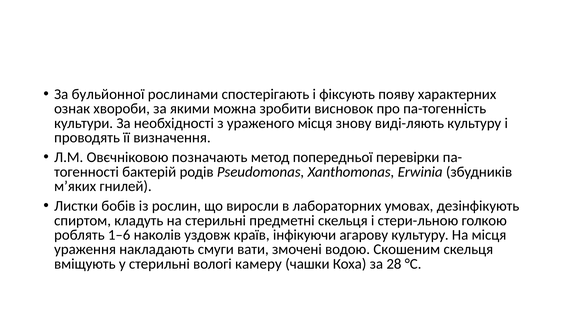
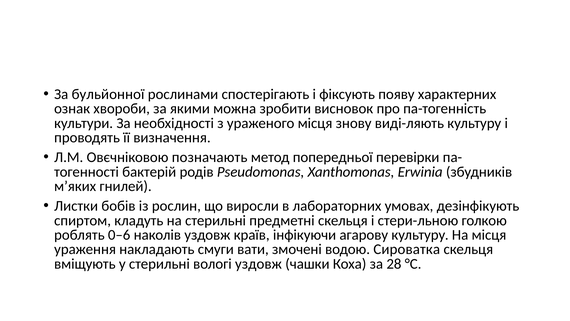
1–6: 1–6 -> 0–6
Скошеним: Скошеним -> Сироватка
вологі камеру: камеру -> уздовж
